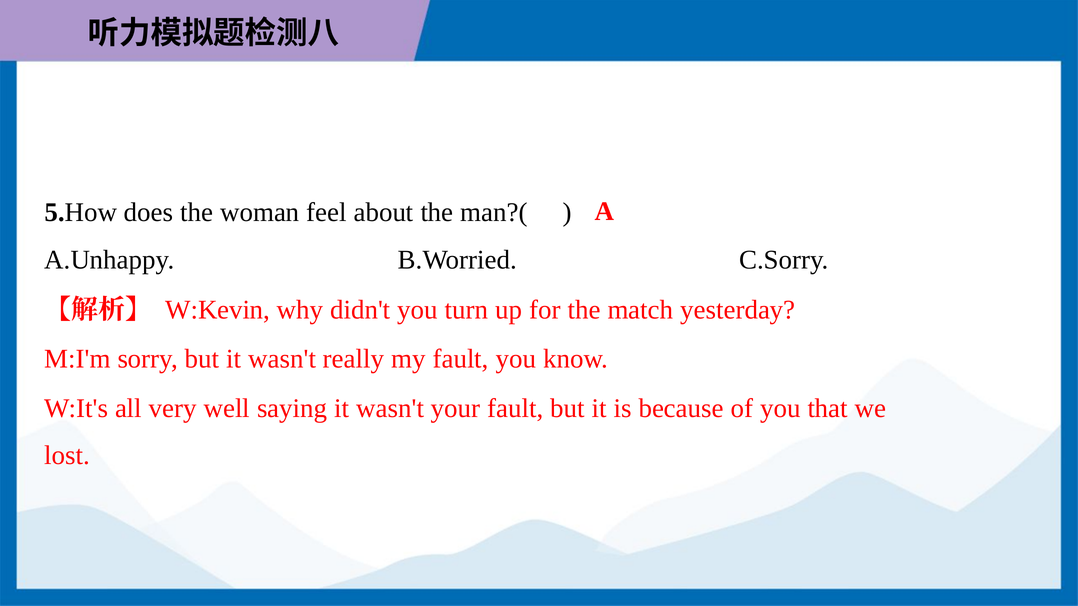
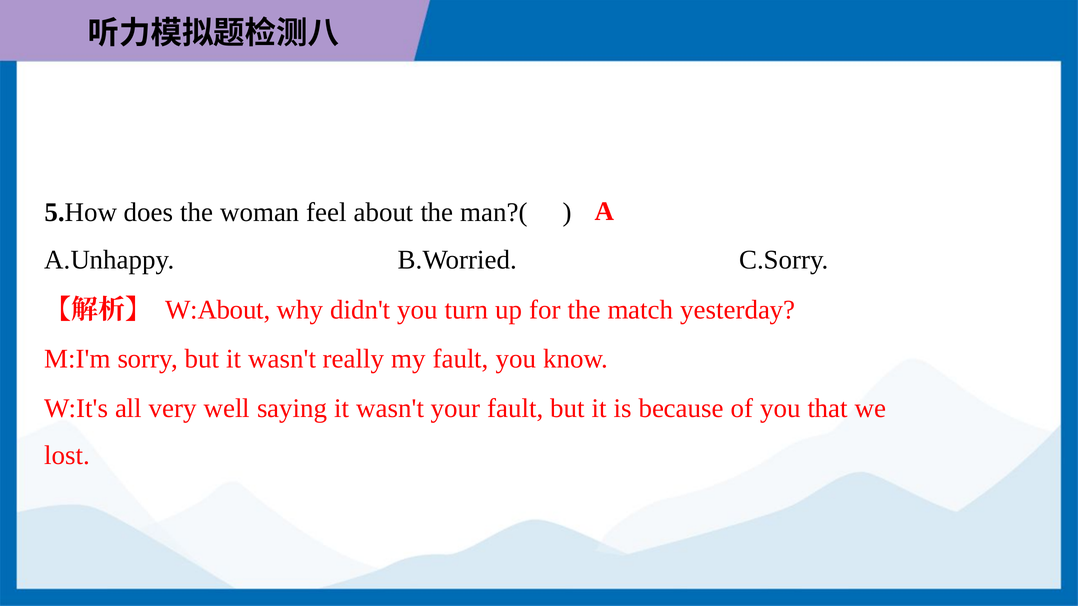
W:Kevin: W:Kevin -> W:About
